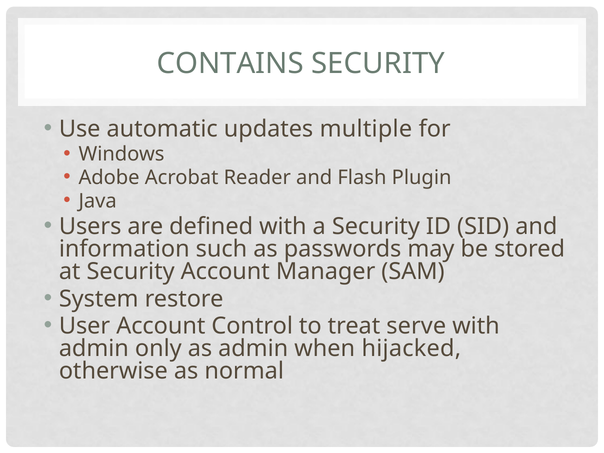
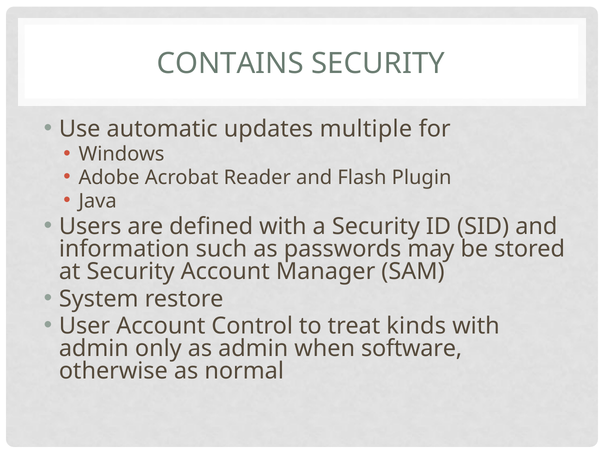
serve: serve -> kinds
hijacked: hijacked -> software
